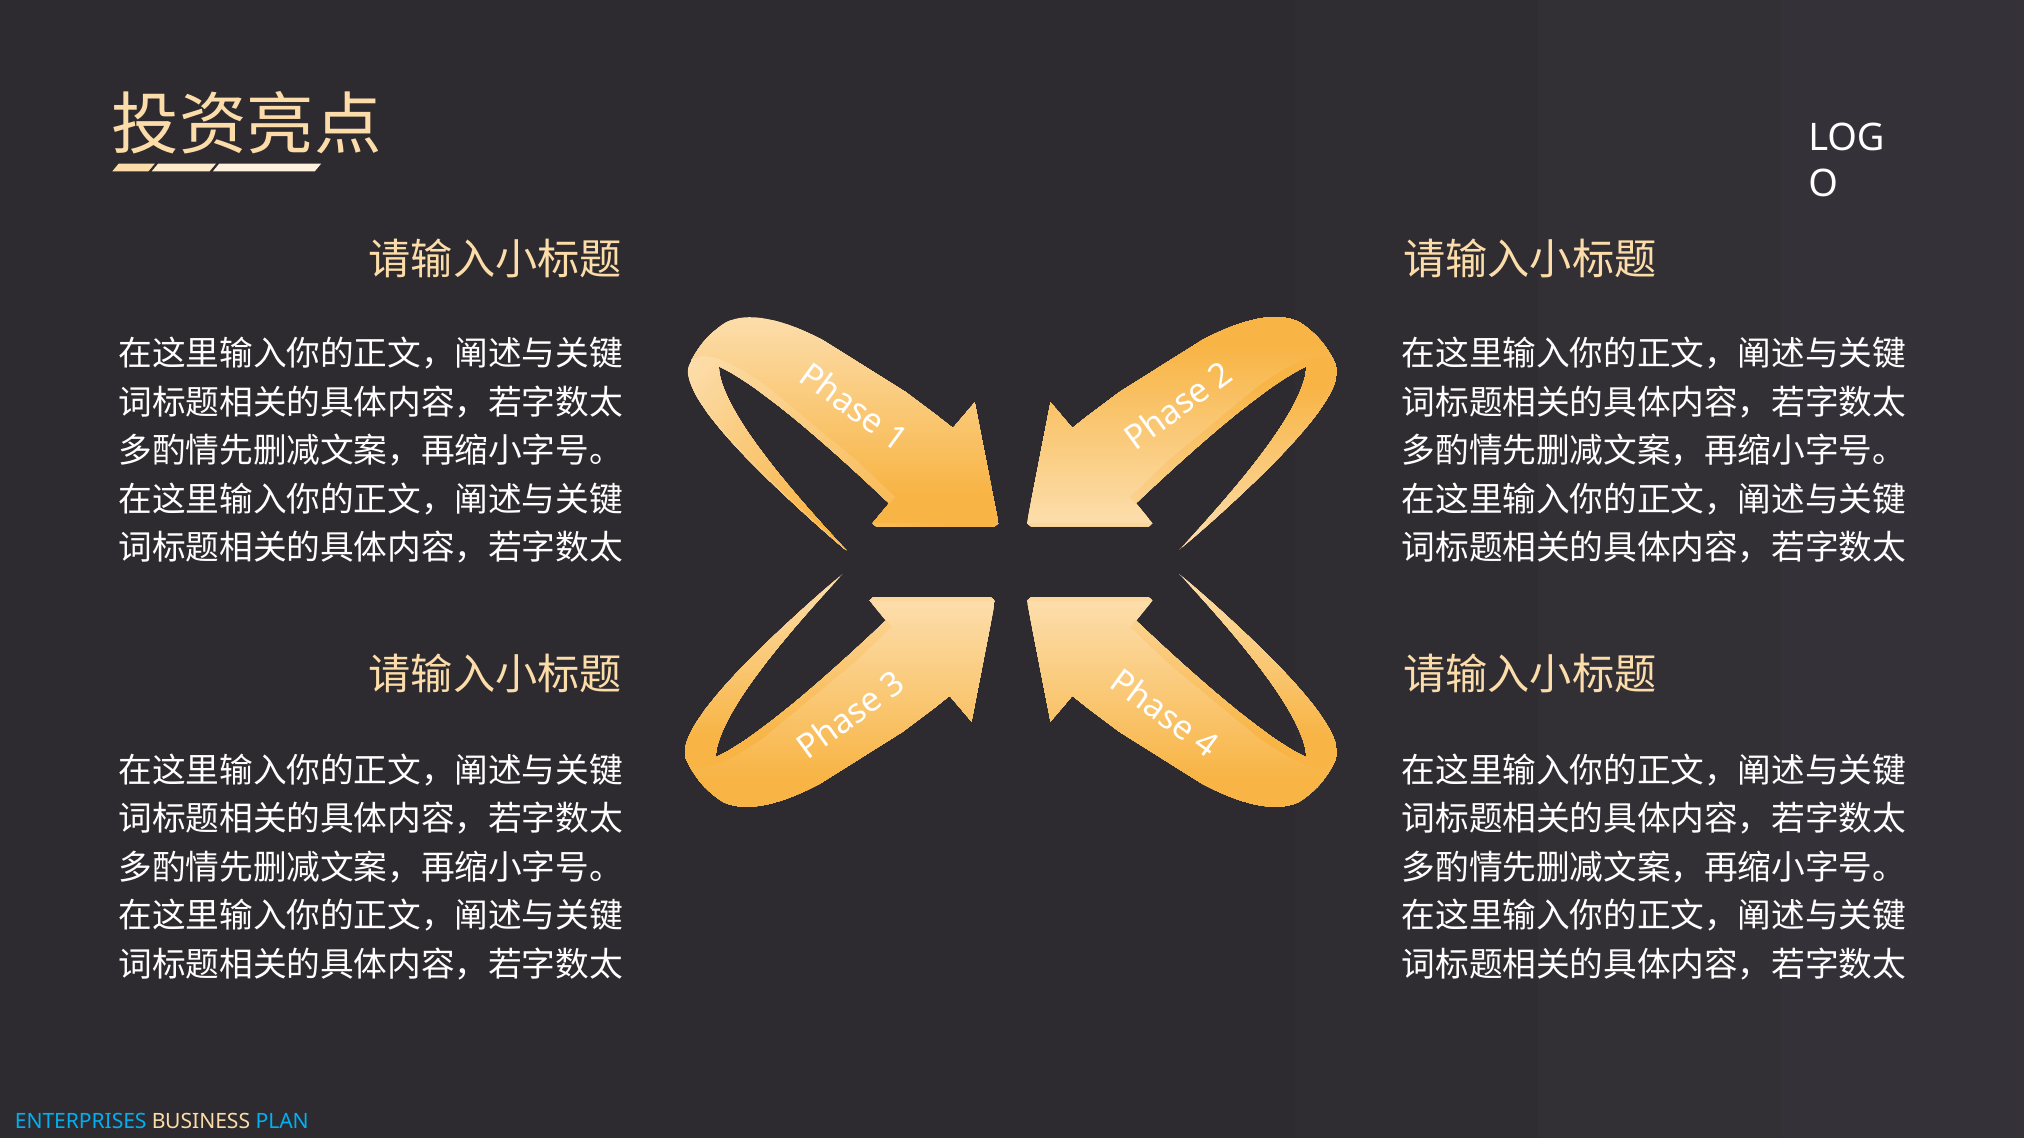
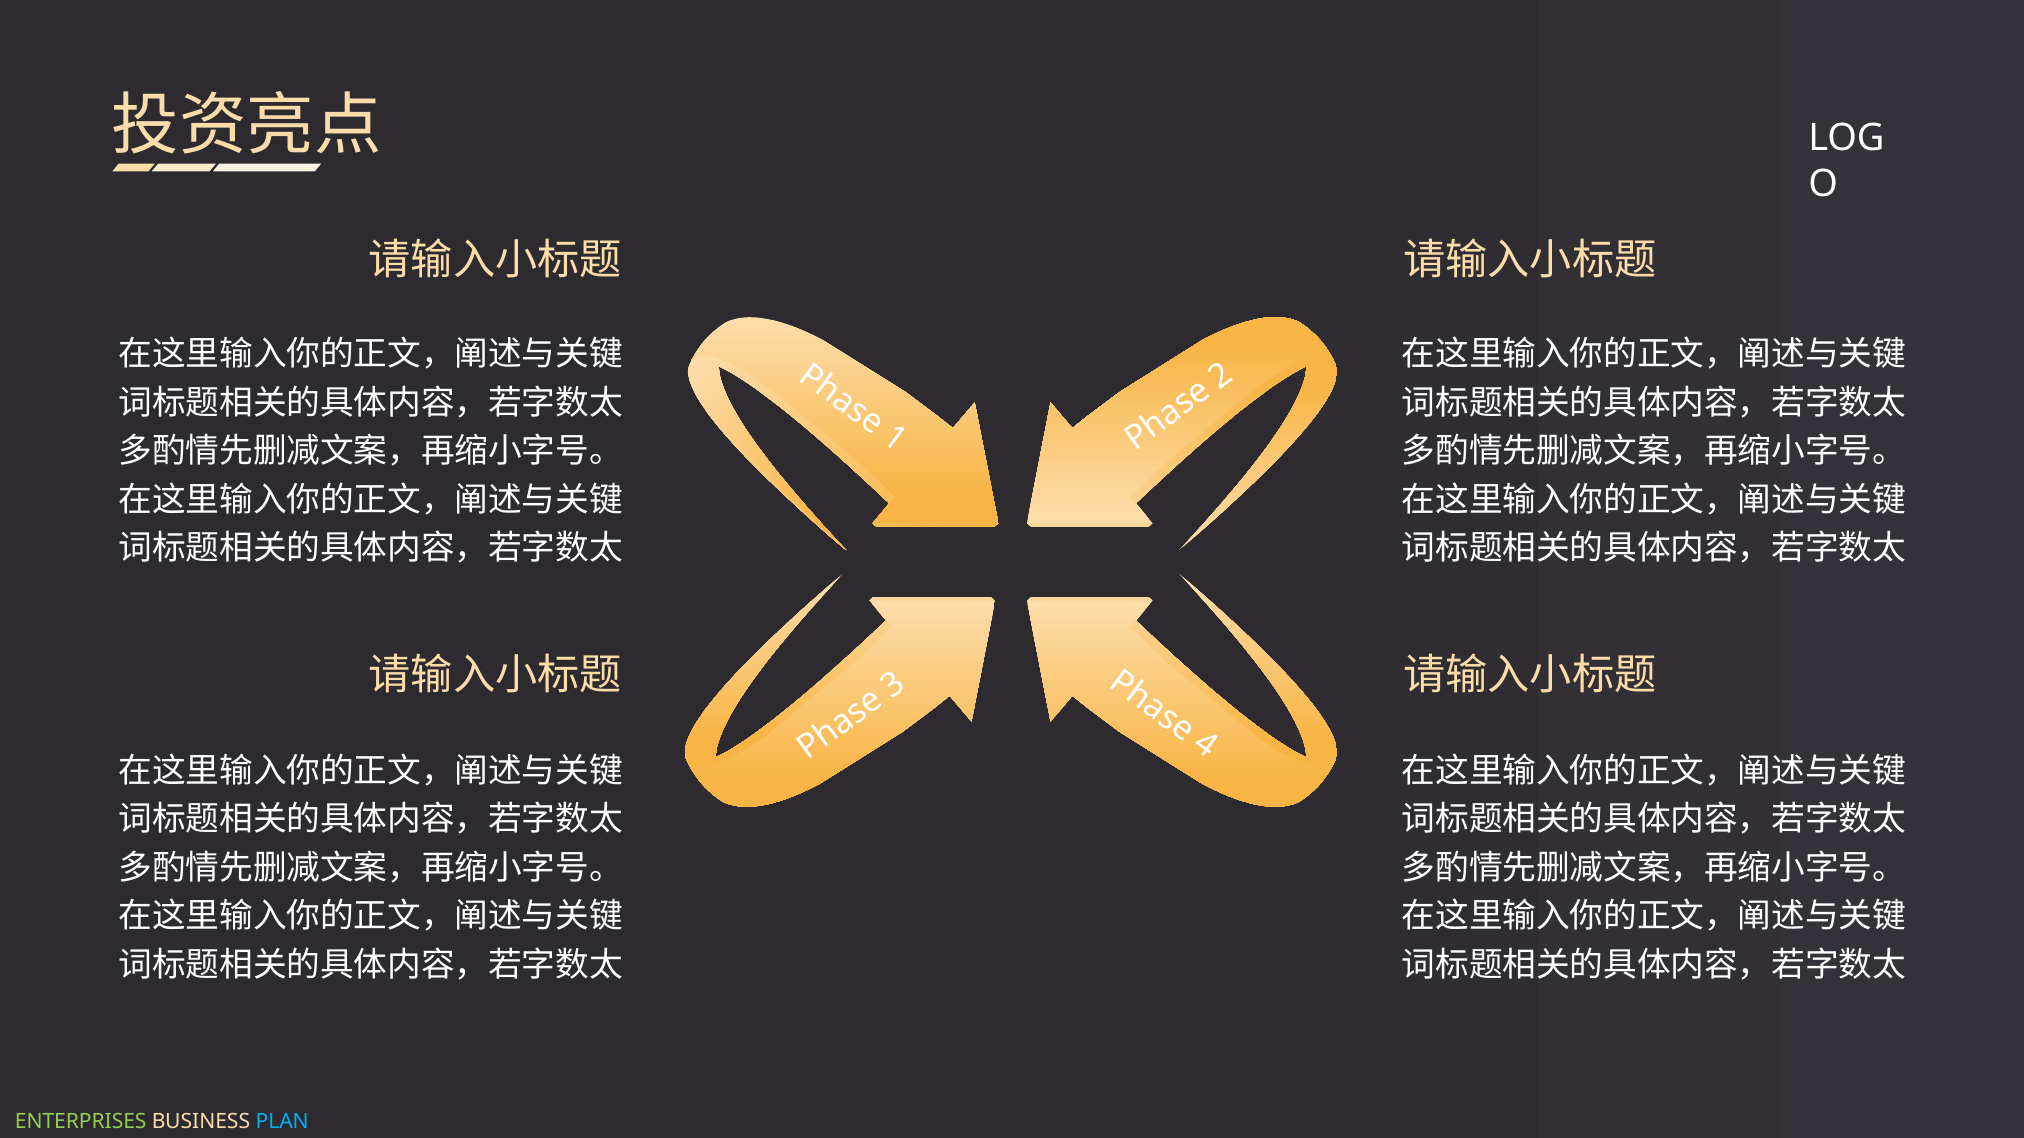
ENTERPRISES colour: light blue -> light green
